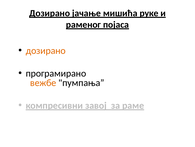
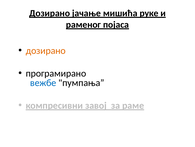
вежбе colour: orange -> blue
